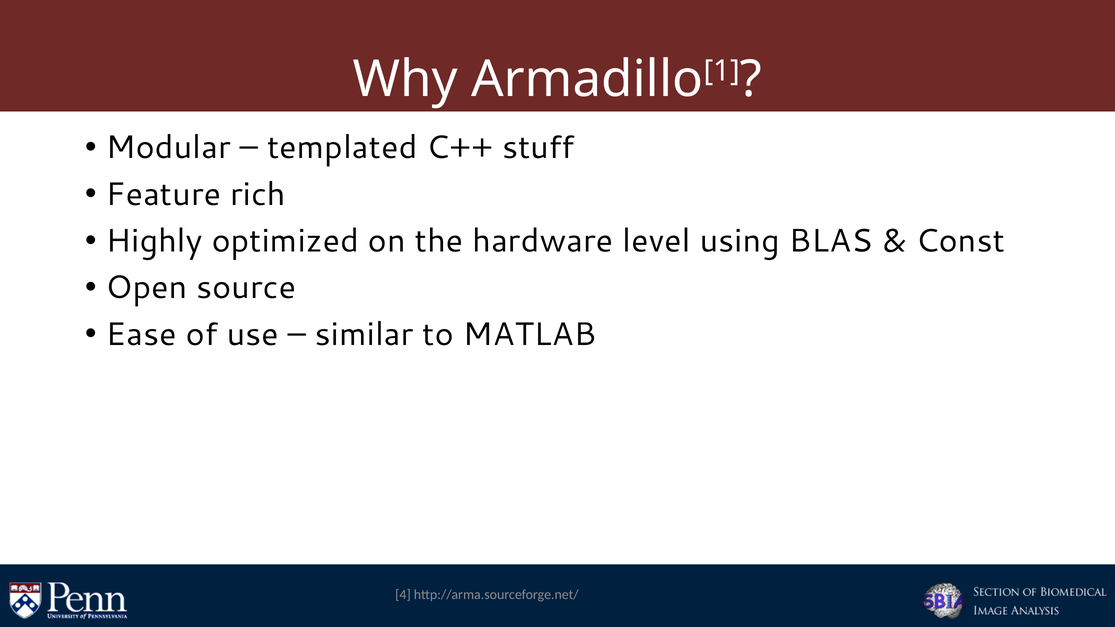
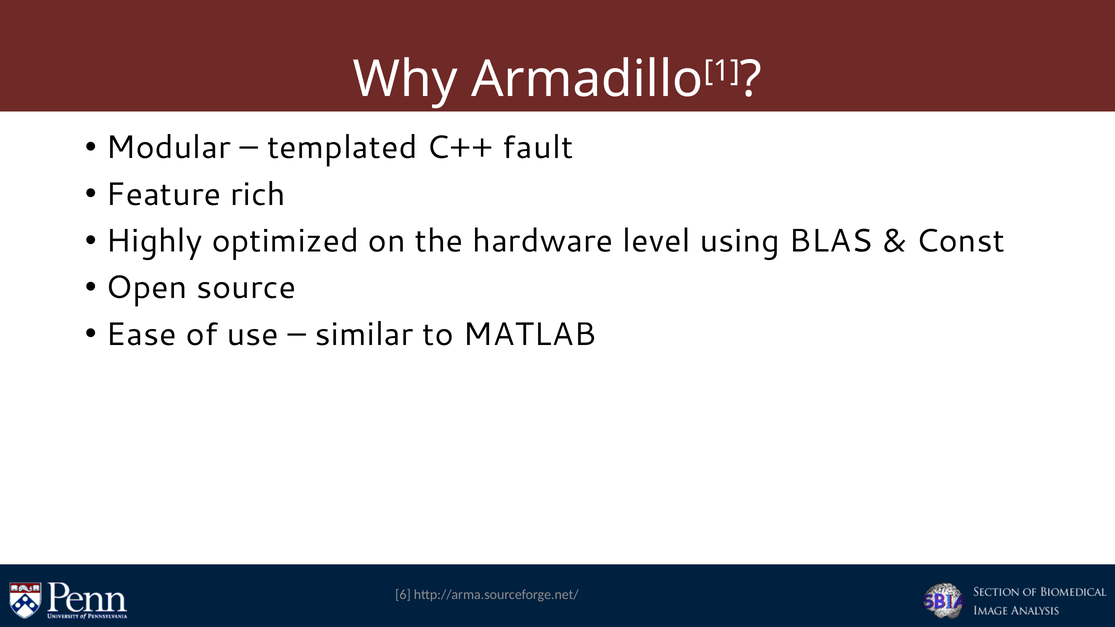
stuff: stuff -> fault
4: 4 -> 6
